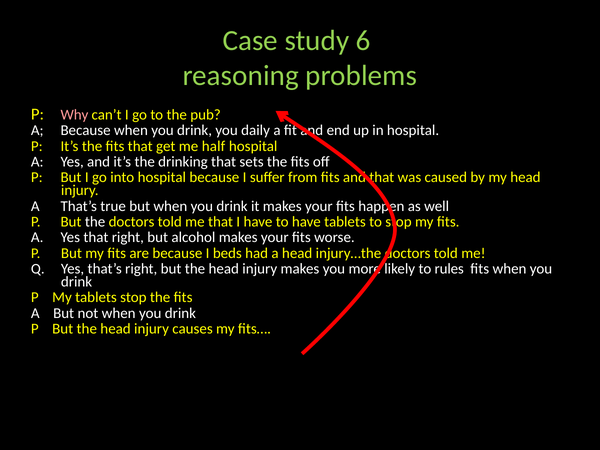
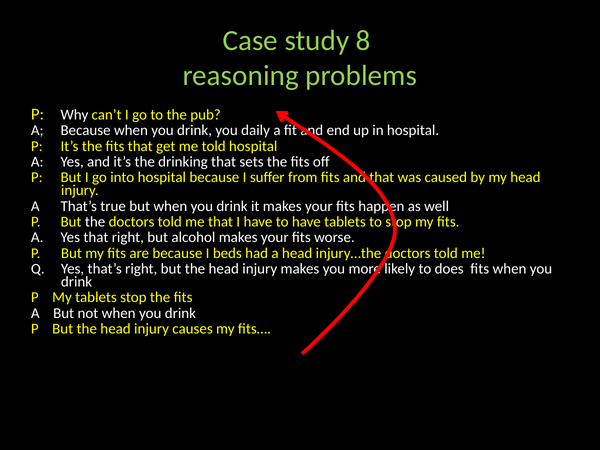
6: 6 -> 8
Why colour: pink -> white
me half: half -> told
rules: rules -> does
